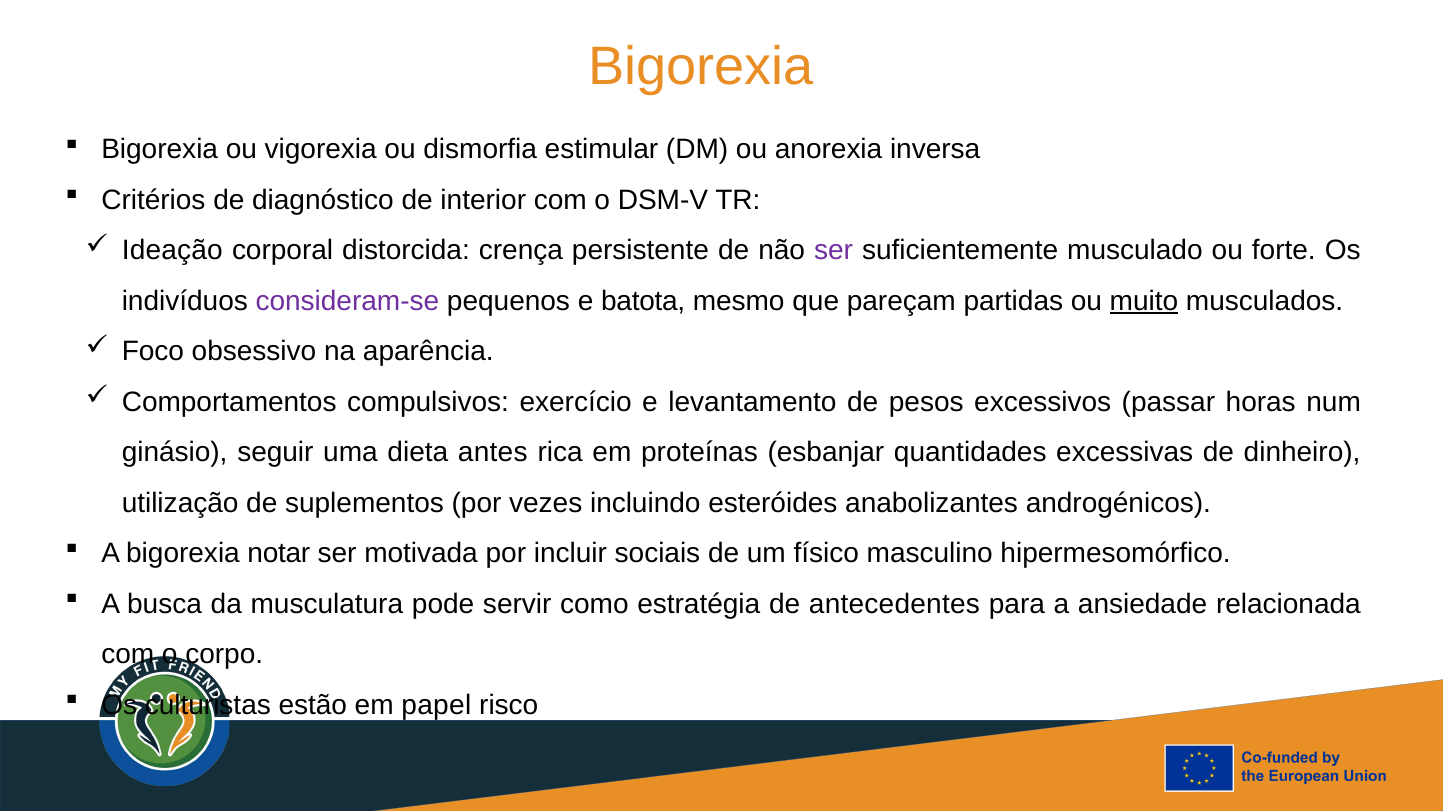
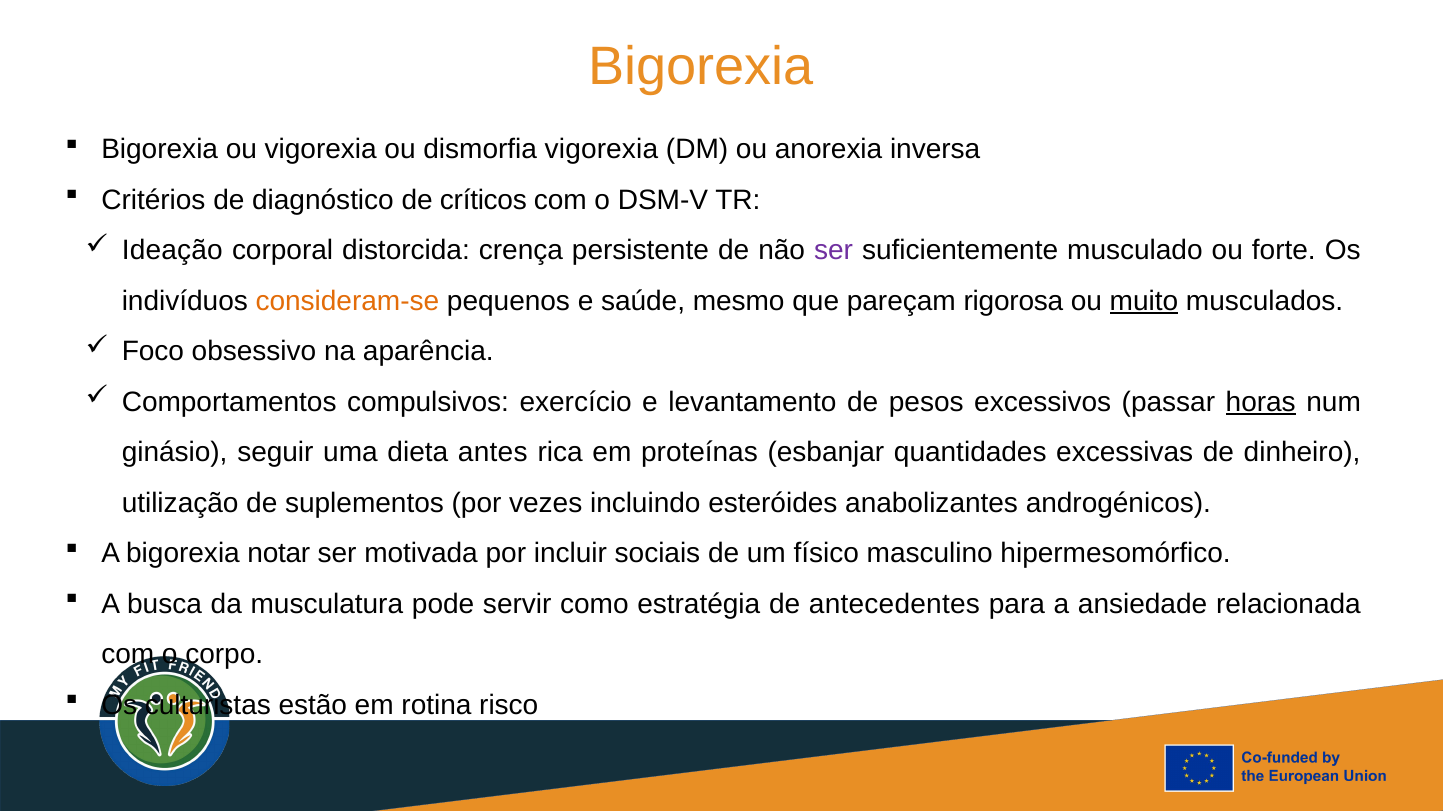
dismorfia estimular: estimular -> vigorexia
interior: interior -> críticos
consideram-se colour: purple -> orange
batota: batota -> saúde
partidas: partidas -> rigorosa
horas underline: none -> present
papel: papel -> rotina
